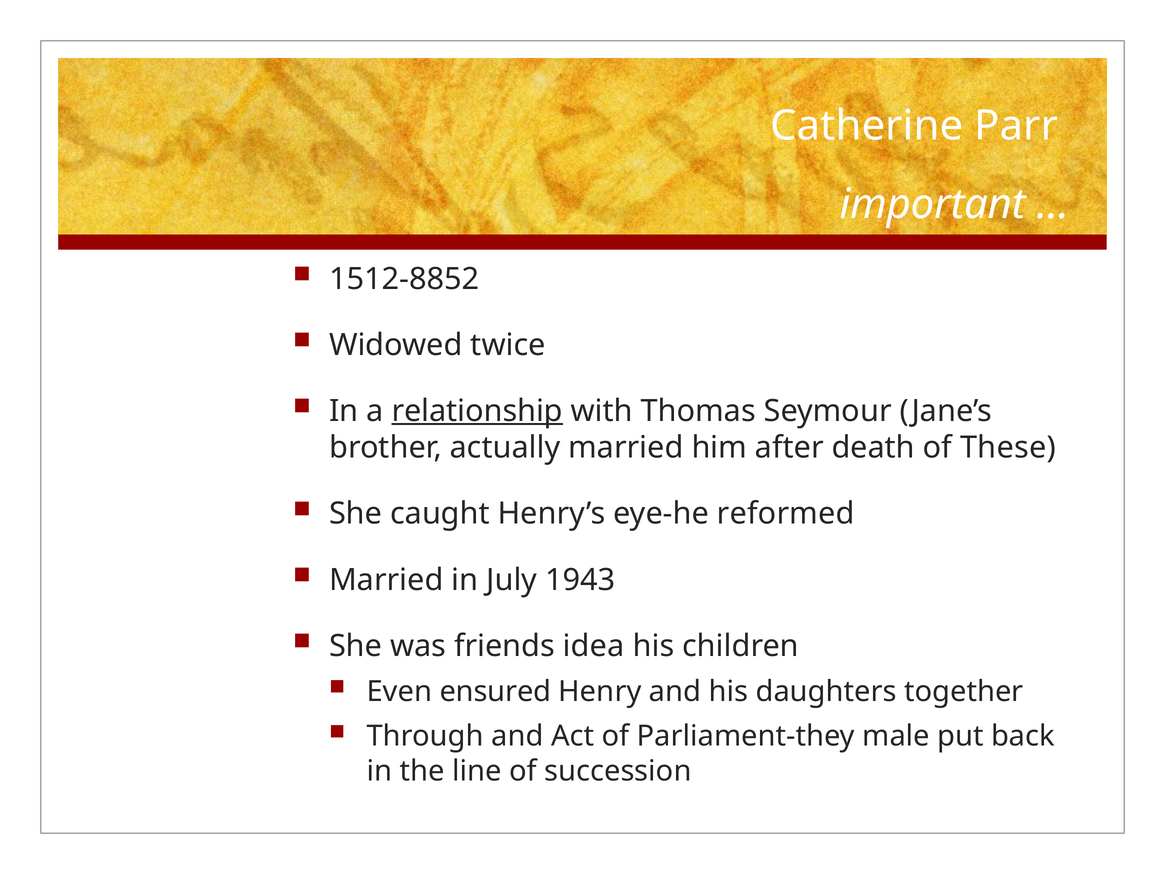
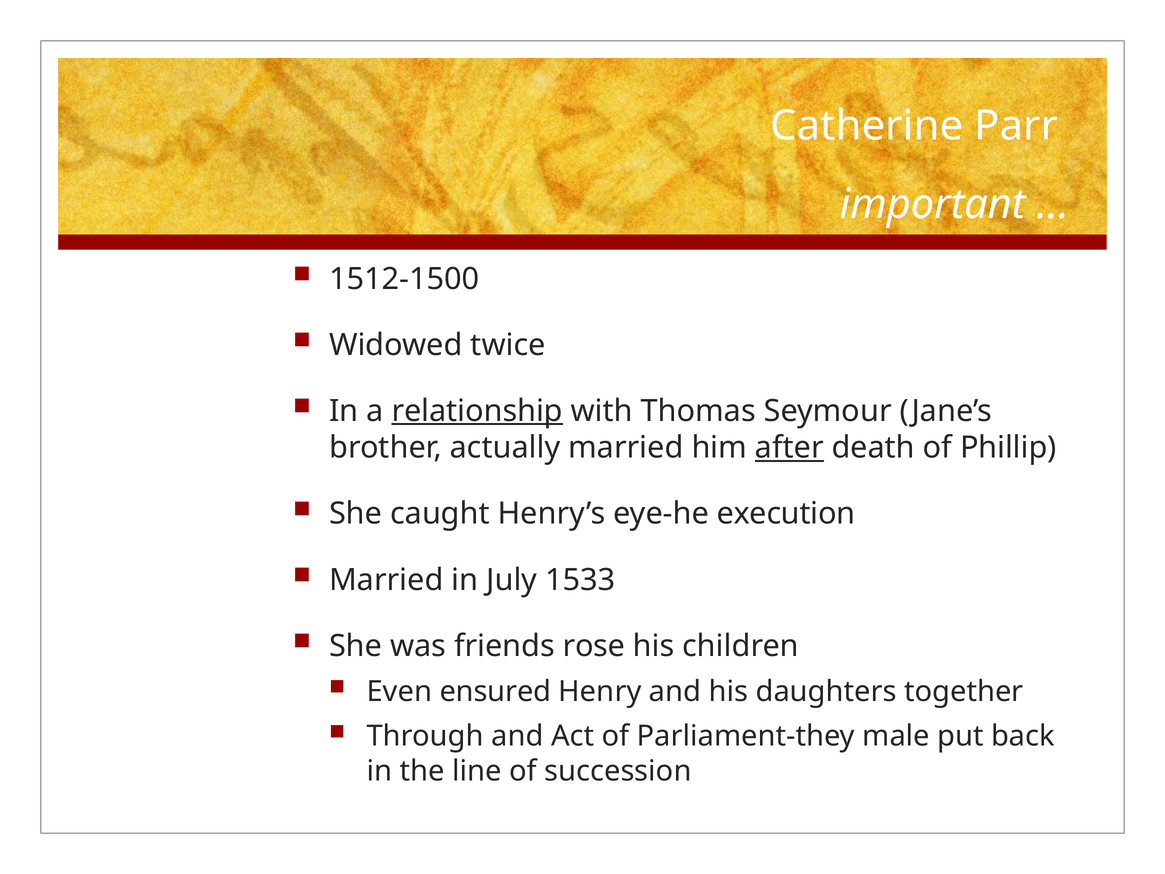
1512-8852: 1512-8852 -> 1512-1500
after underline: none -> present
These: These -> Phillip
reformed: reformed -> execution
1943: 1943 -> 1533
idea: idea -> rose
